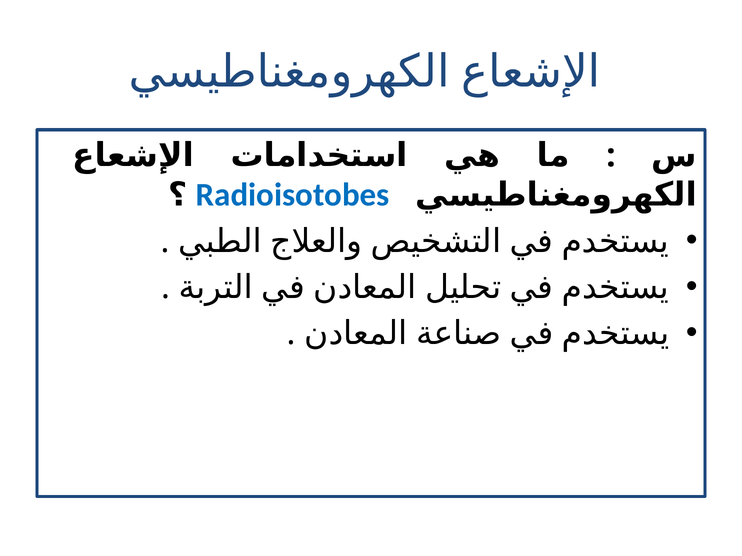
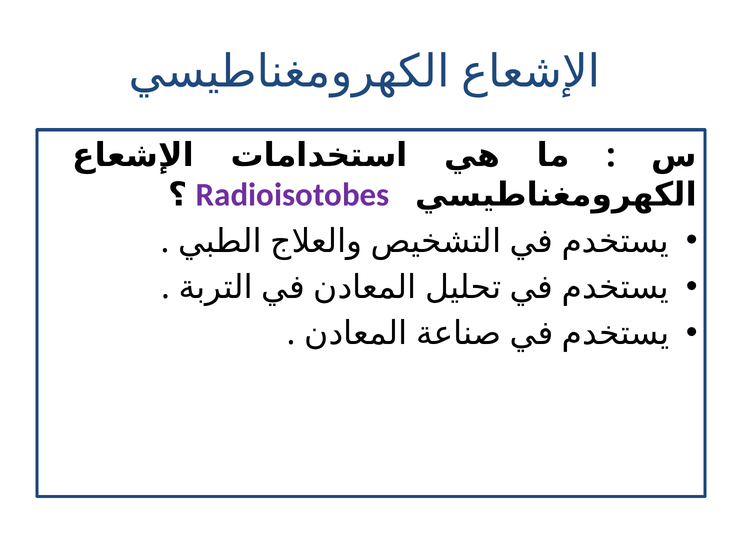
Radioisotobes colour: blue -> purple
